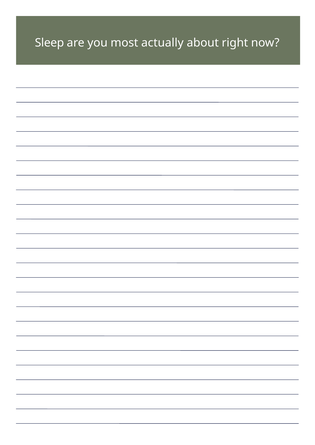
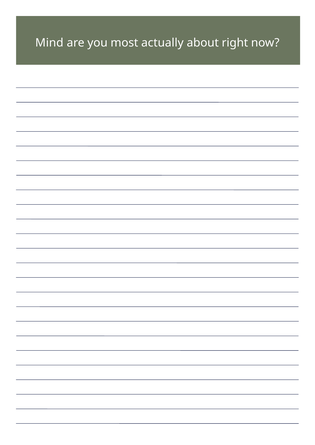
Sleep: Sleep -> Mind
